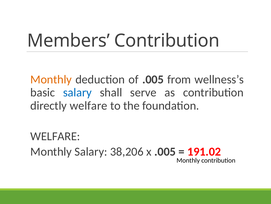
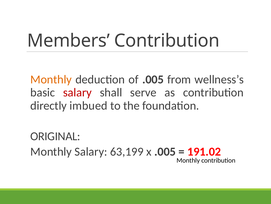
salary at (77, 92) colour: blue -> red
directly welfare: welfare -> imbued
WELFARE at (55, 136): WELFARE -> ORIGINAL
38,206: 38,206 -> 63,199
